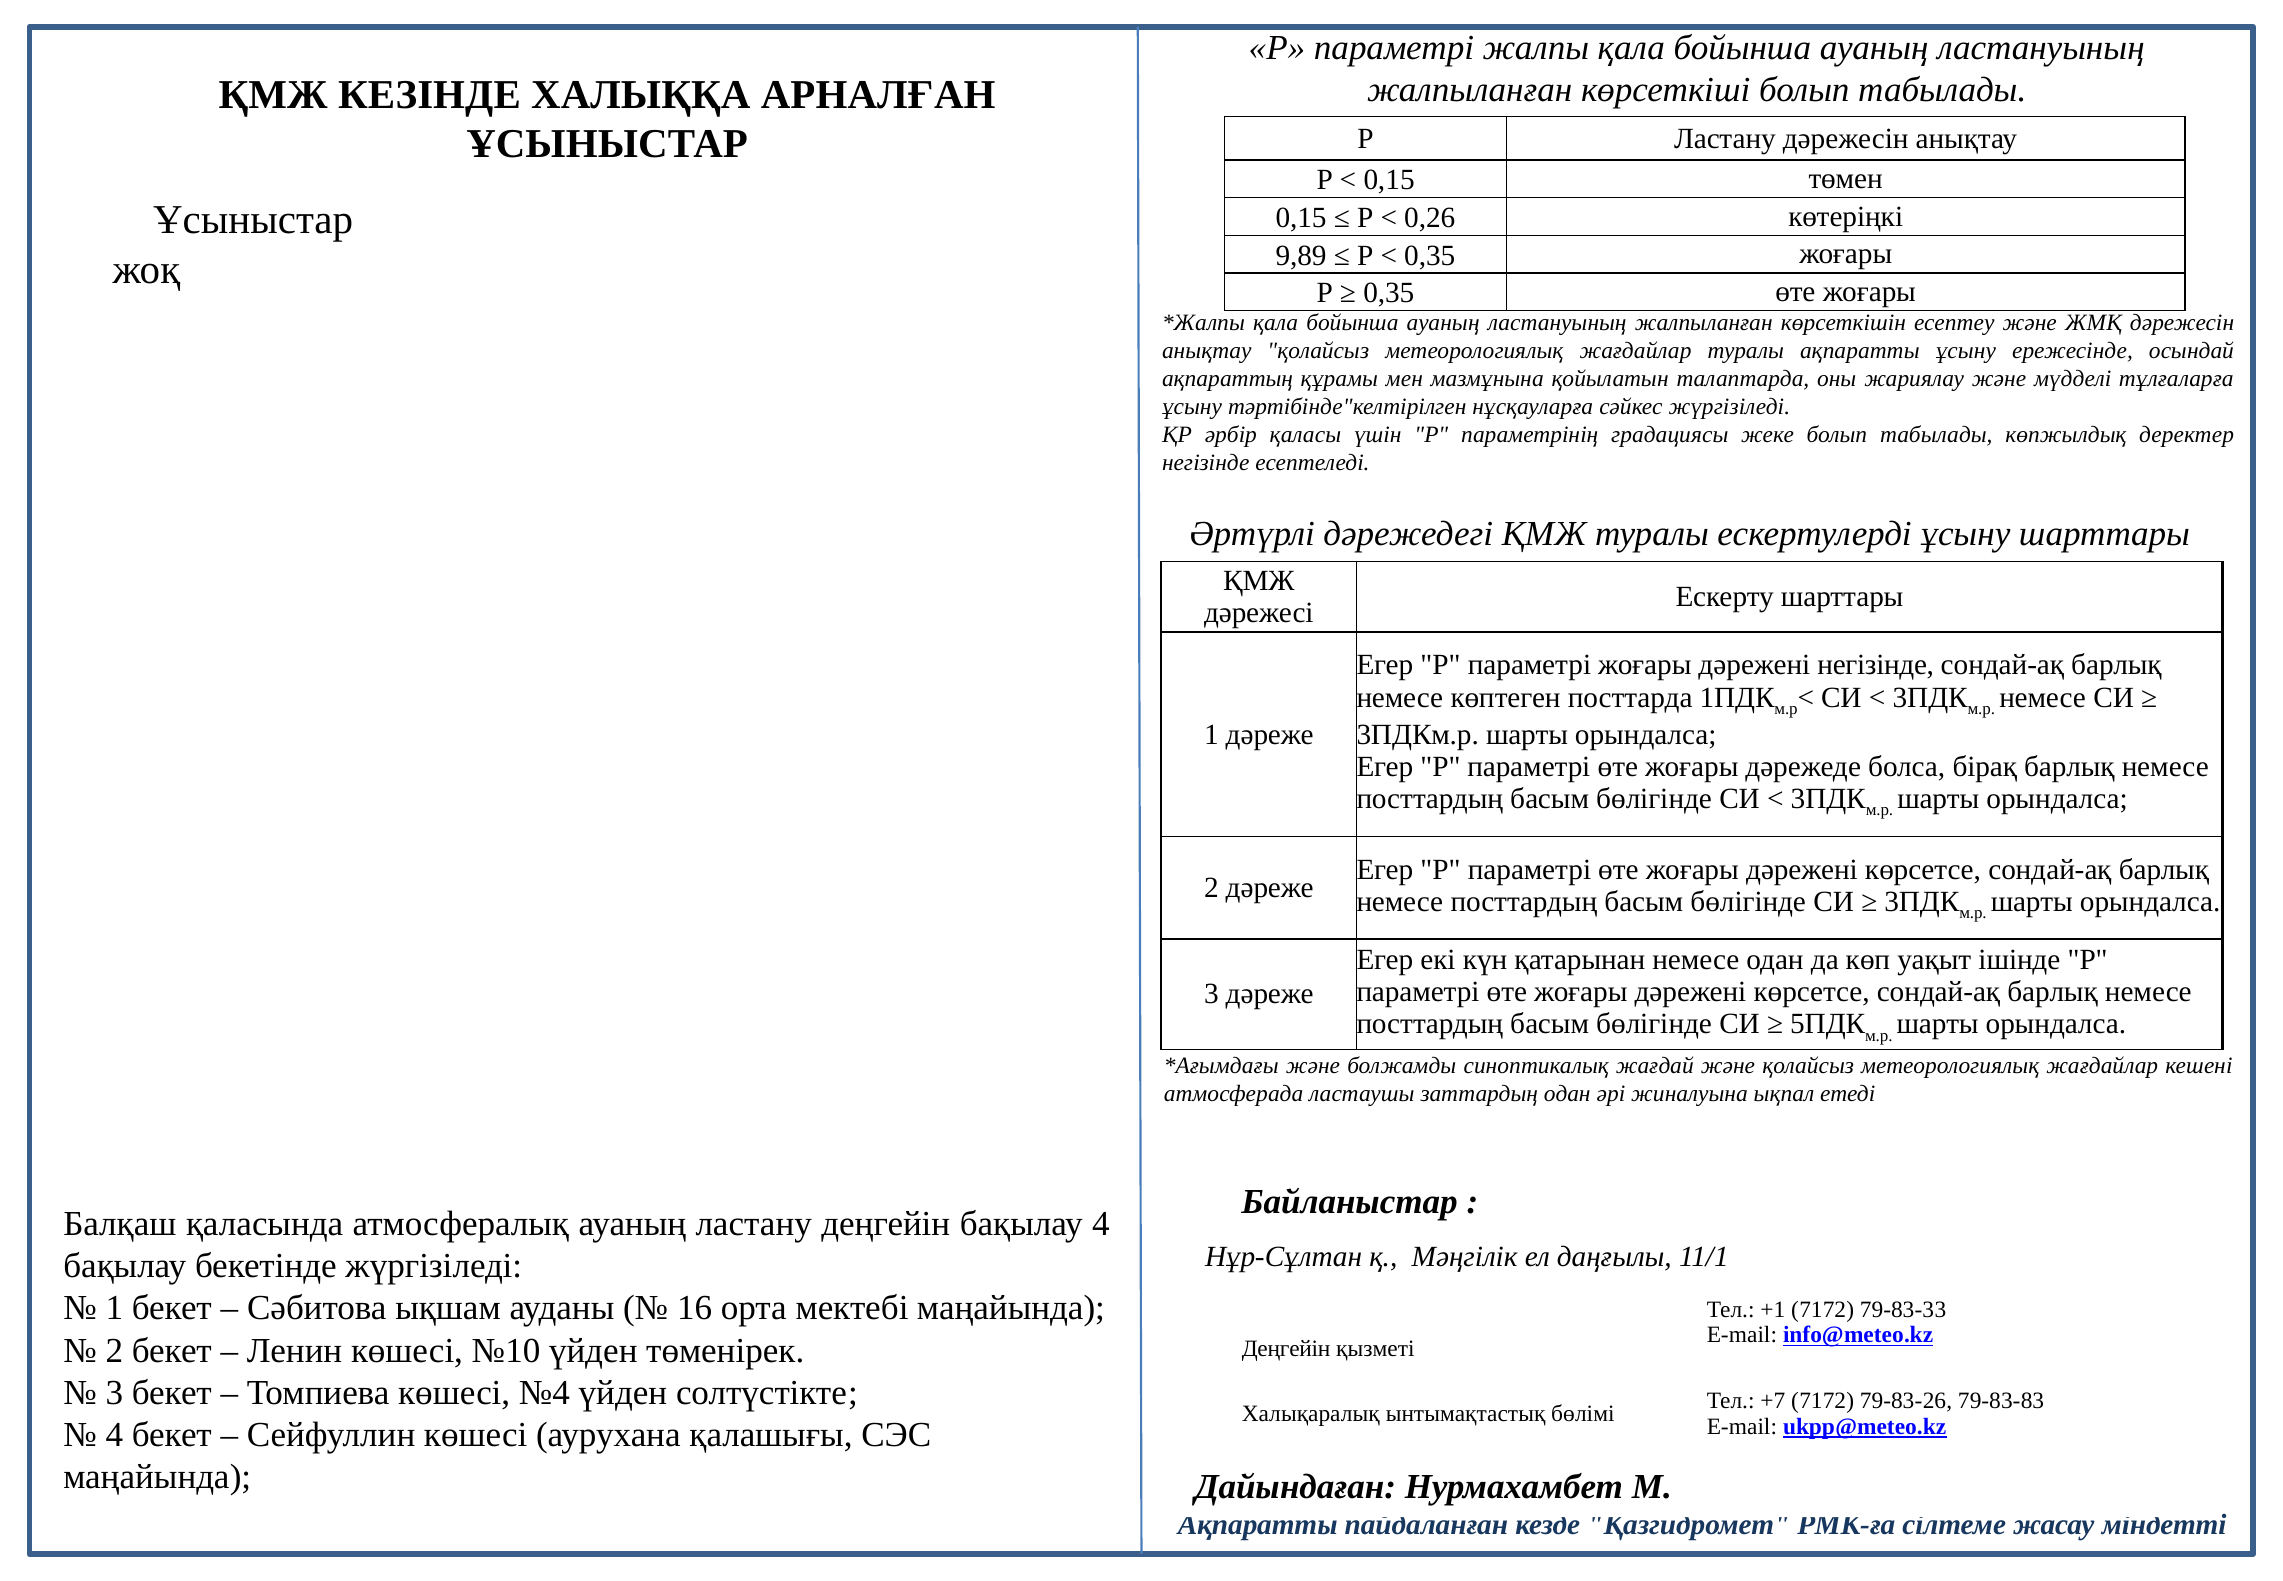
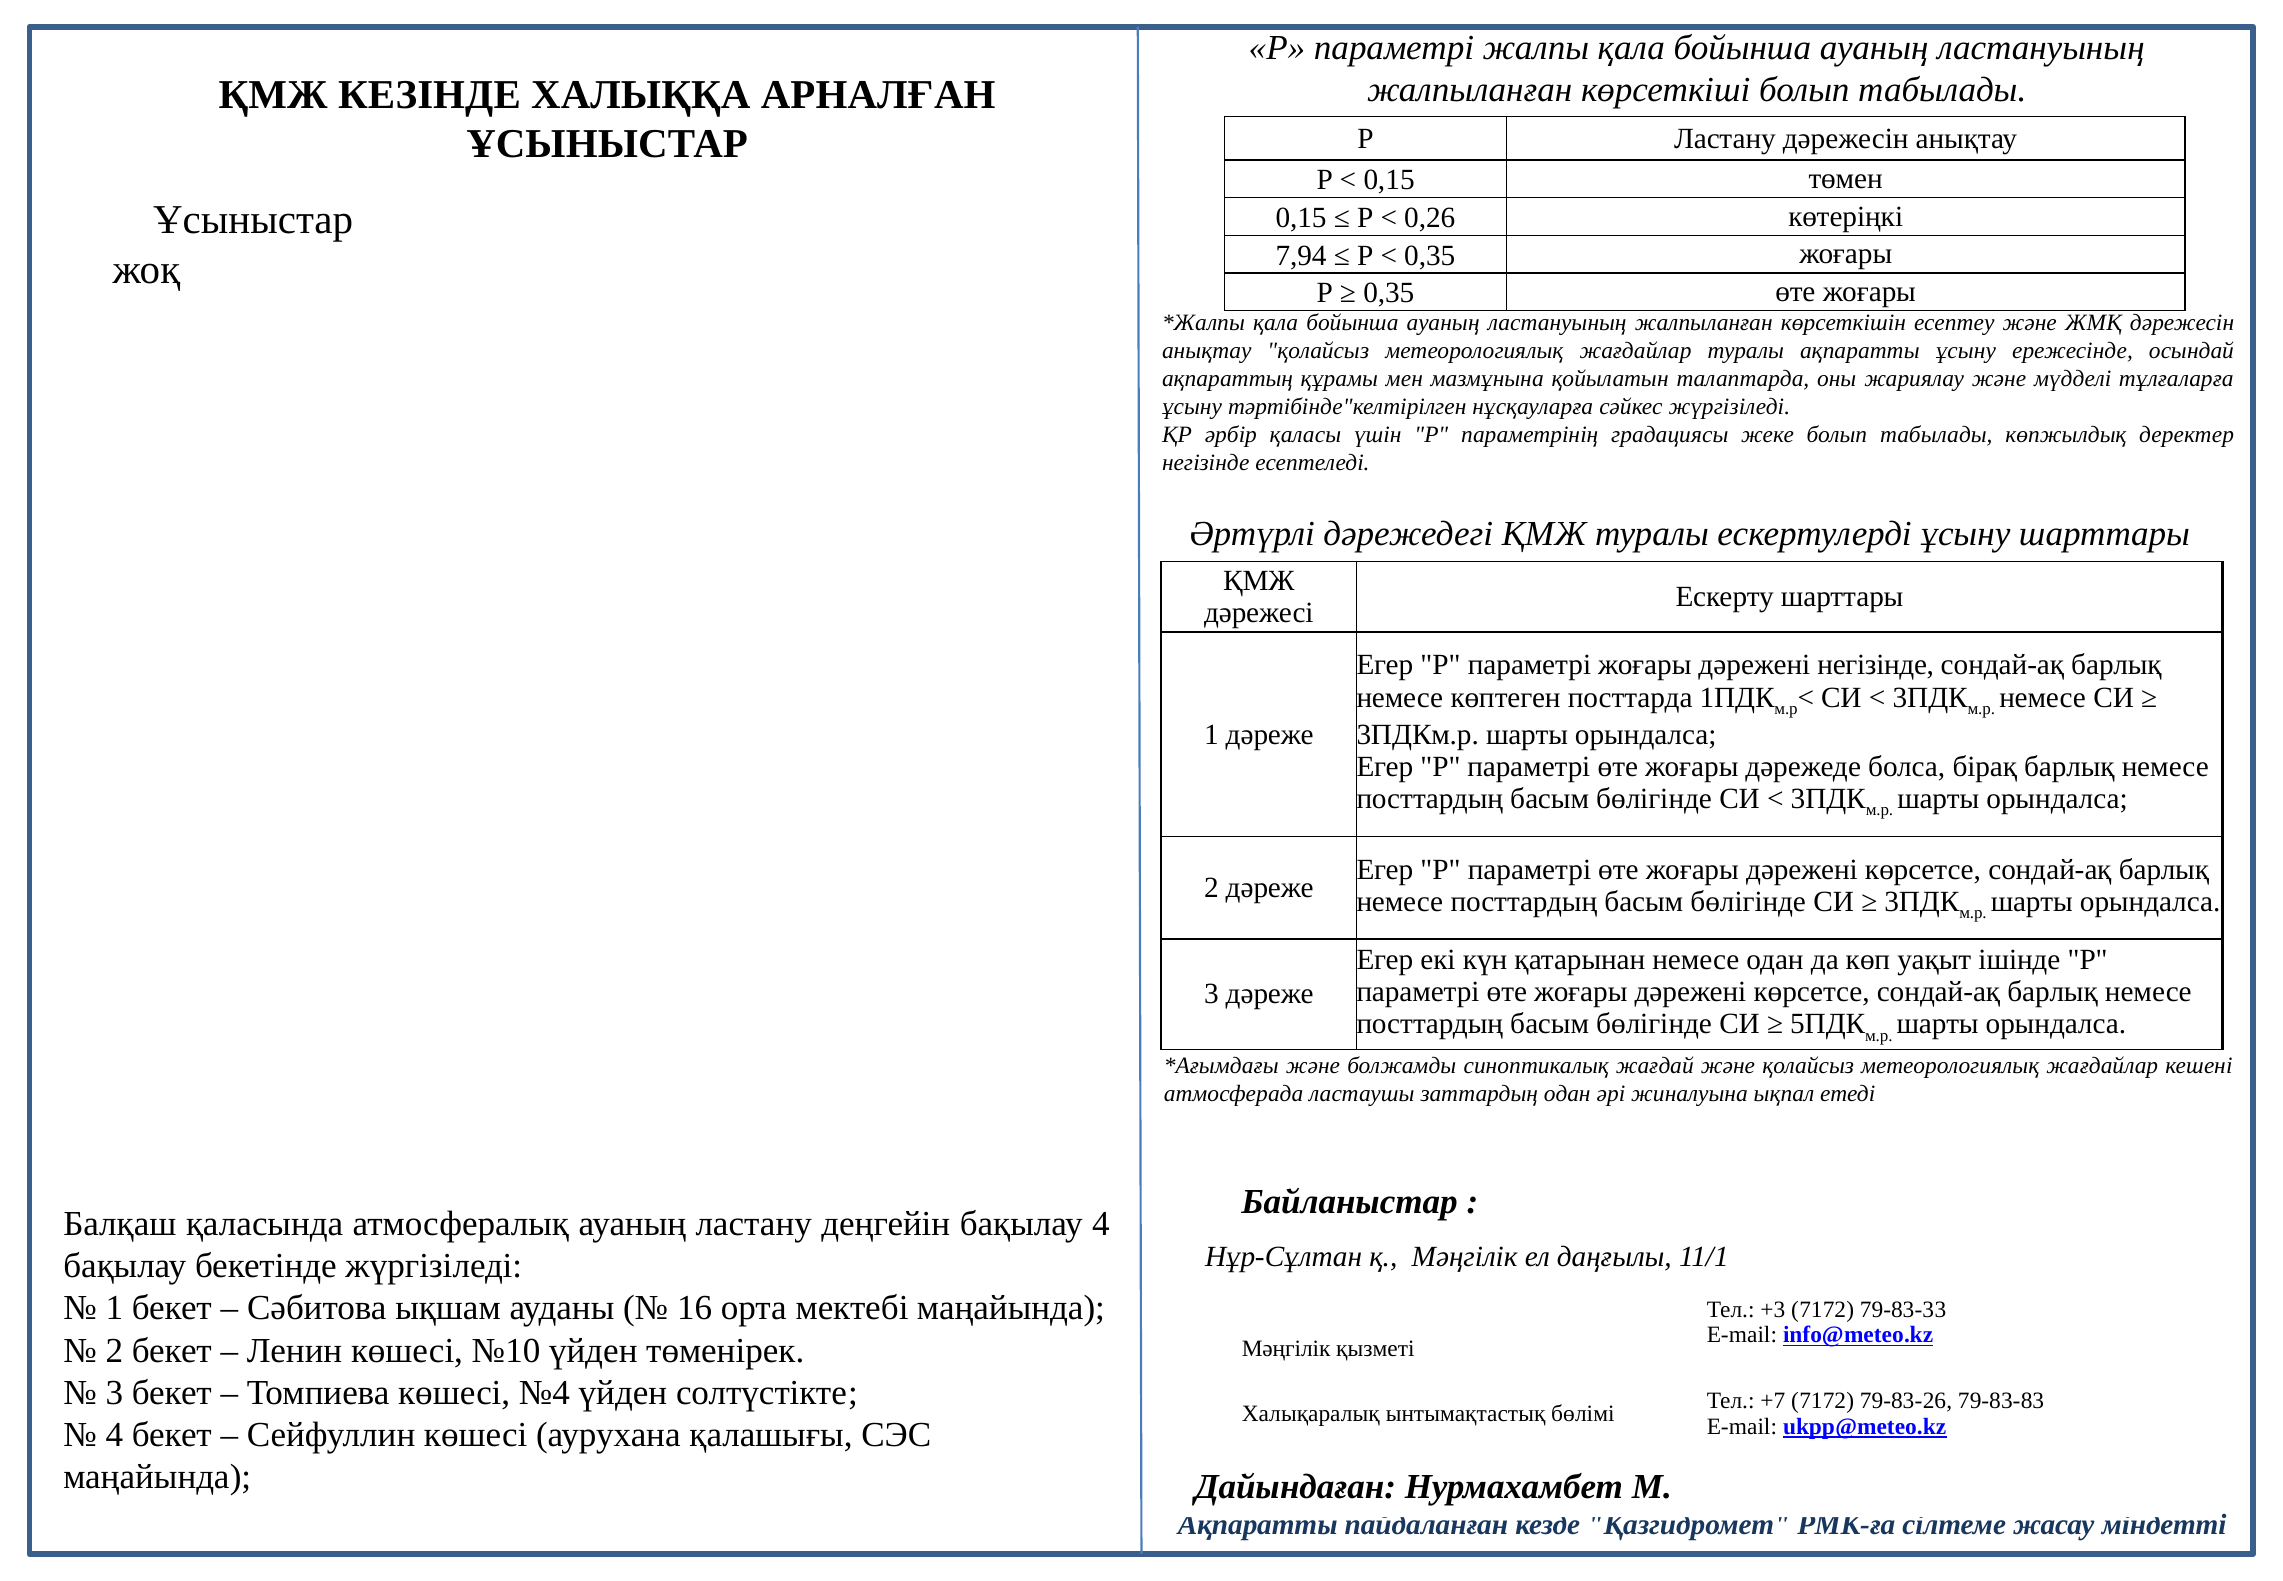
9,89: 9,89 -> 7,94
+1: +1 -> +3
Деңгейін at (1286, 1348): Деңгейін -> Мәңгілік
